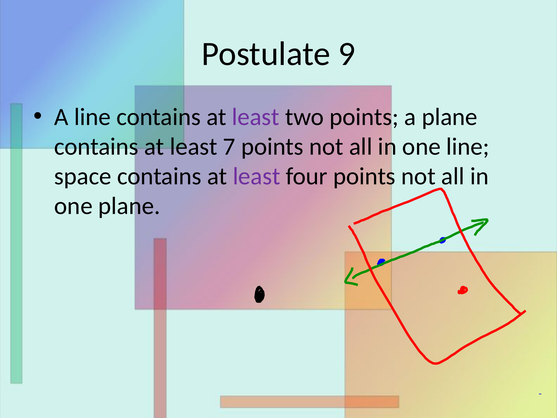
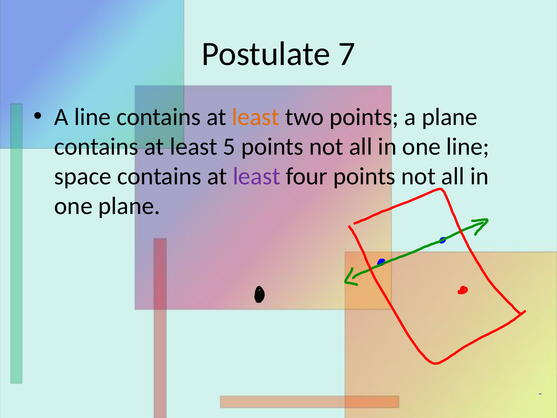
9: 9 -> 7
least at (256, 117) colour: purple -> orange
7: 7 -> 5
